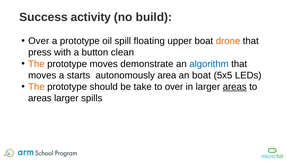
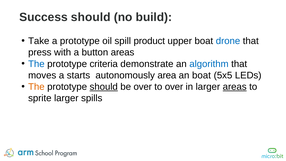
Success activity: activity -> should
Over at (39, 41): Over -> Take
floating: floating -> product
drone colour: orange -> blue
button clean: clean -> areas
The at (36, 64) colour: orange -> blue
prototype moves: moves -> criteria
should at (104, 87) underline: none -> present
be take: take -> over
areas at (40, 98): areas -> sprite
